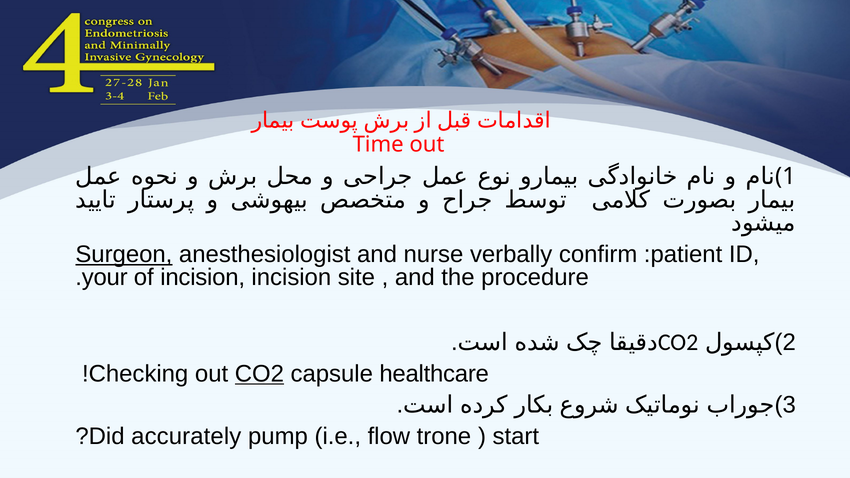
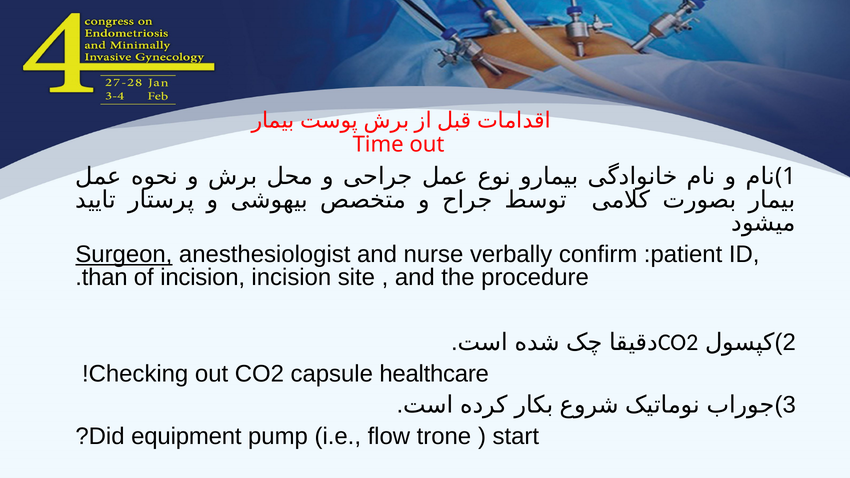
your: your -> than
CO2 at (259, 374) underline: present -> none
accurately: accurately -> equipment
